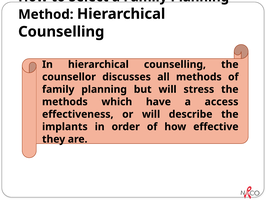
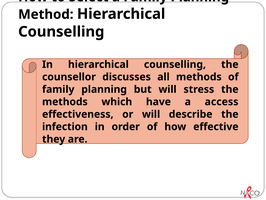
implants: implants -> infection
